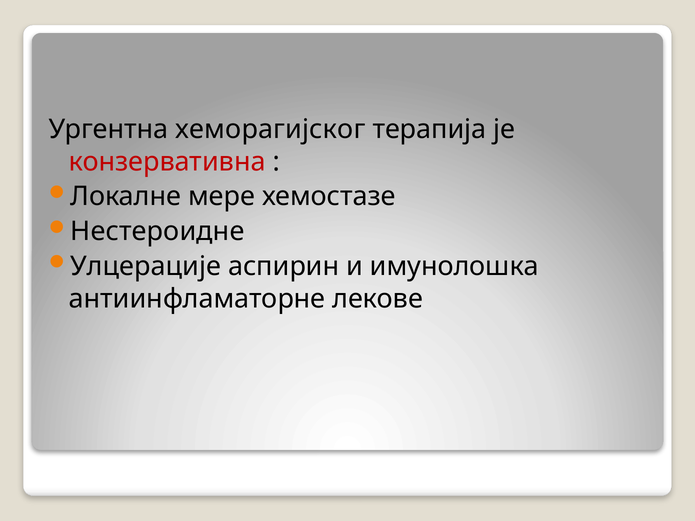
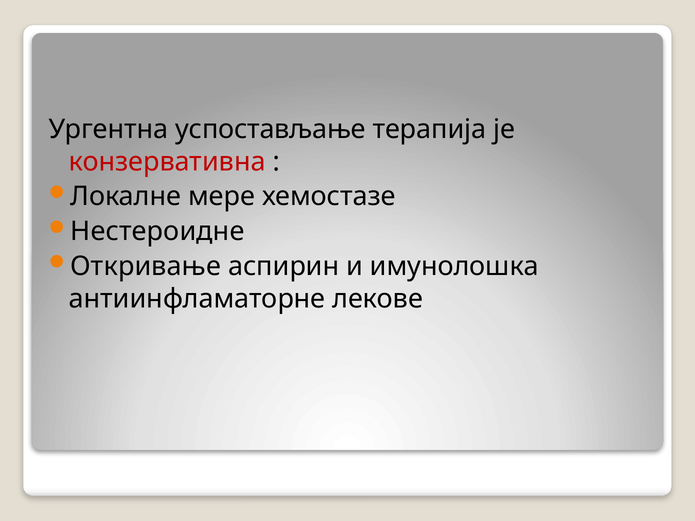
хеморагијског: хеморагијског -> успостављање
Улцерације: Улцерације -> Откривање
